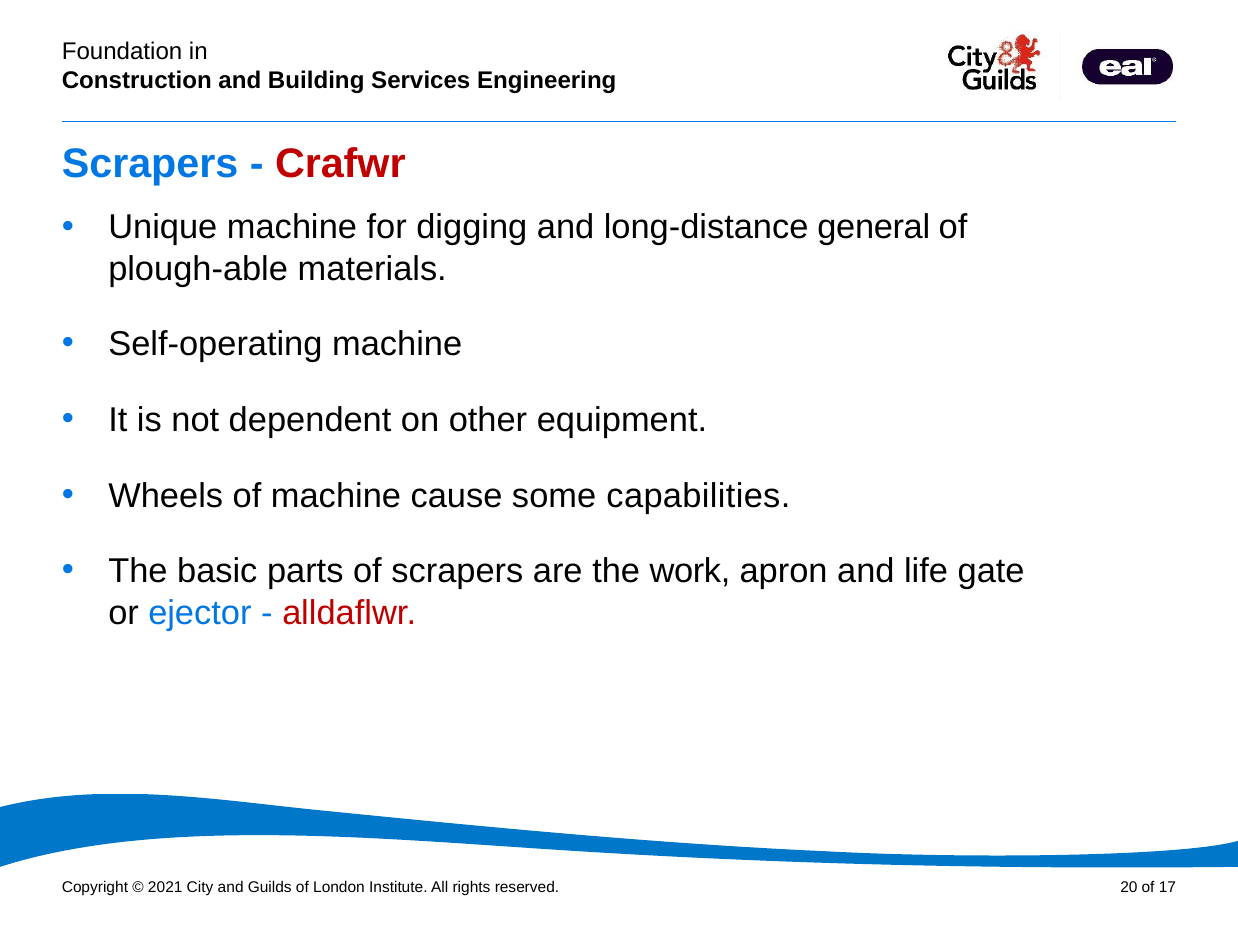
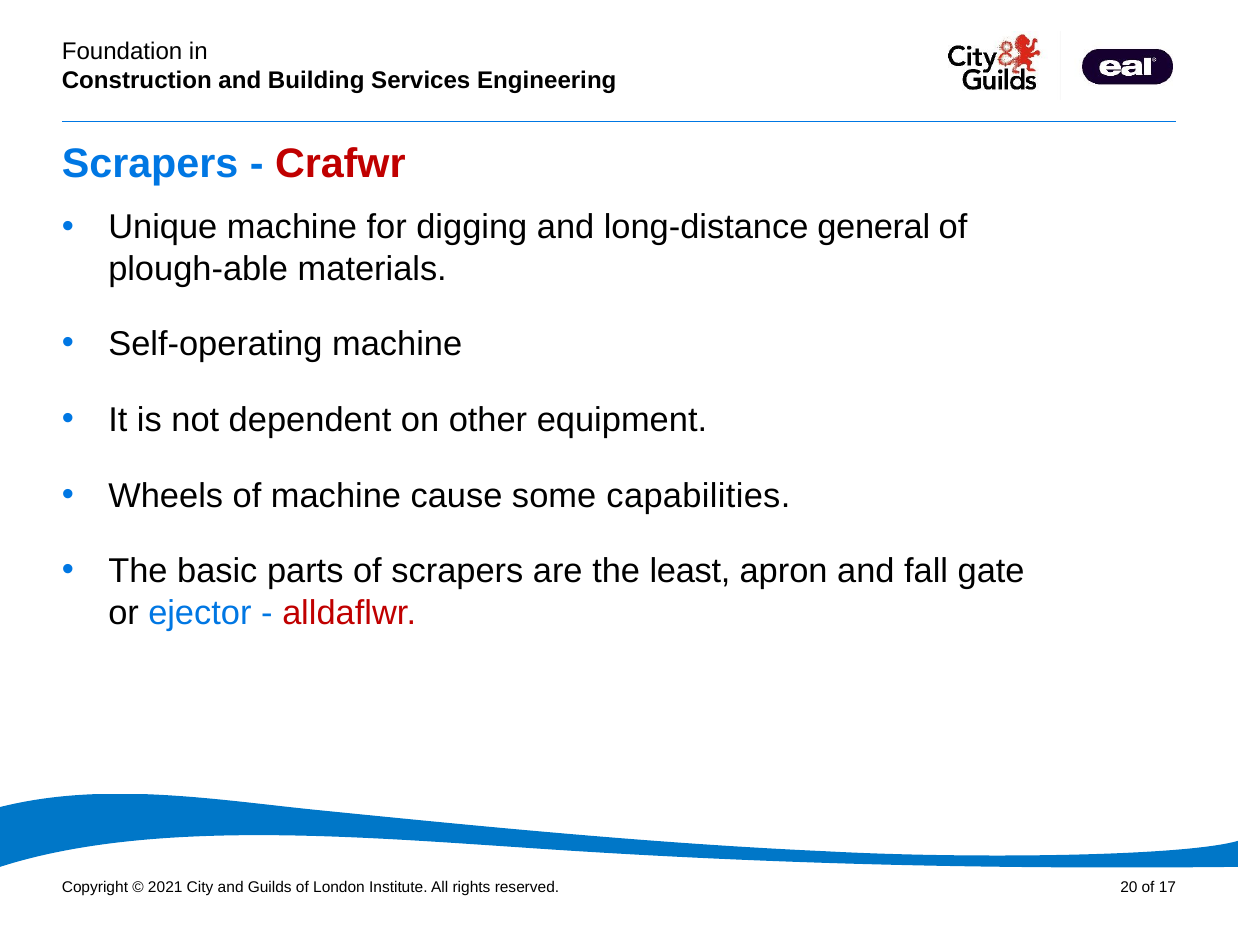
work: work -> least
life: life -> fall
